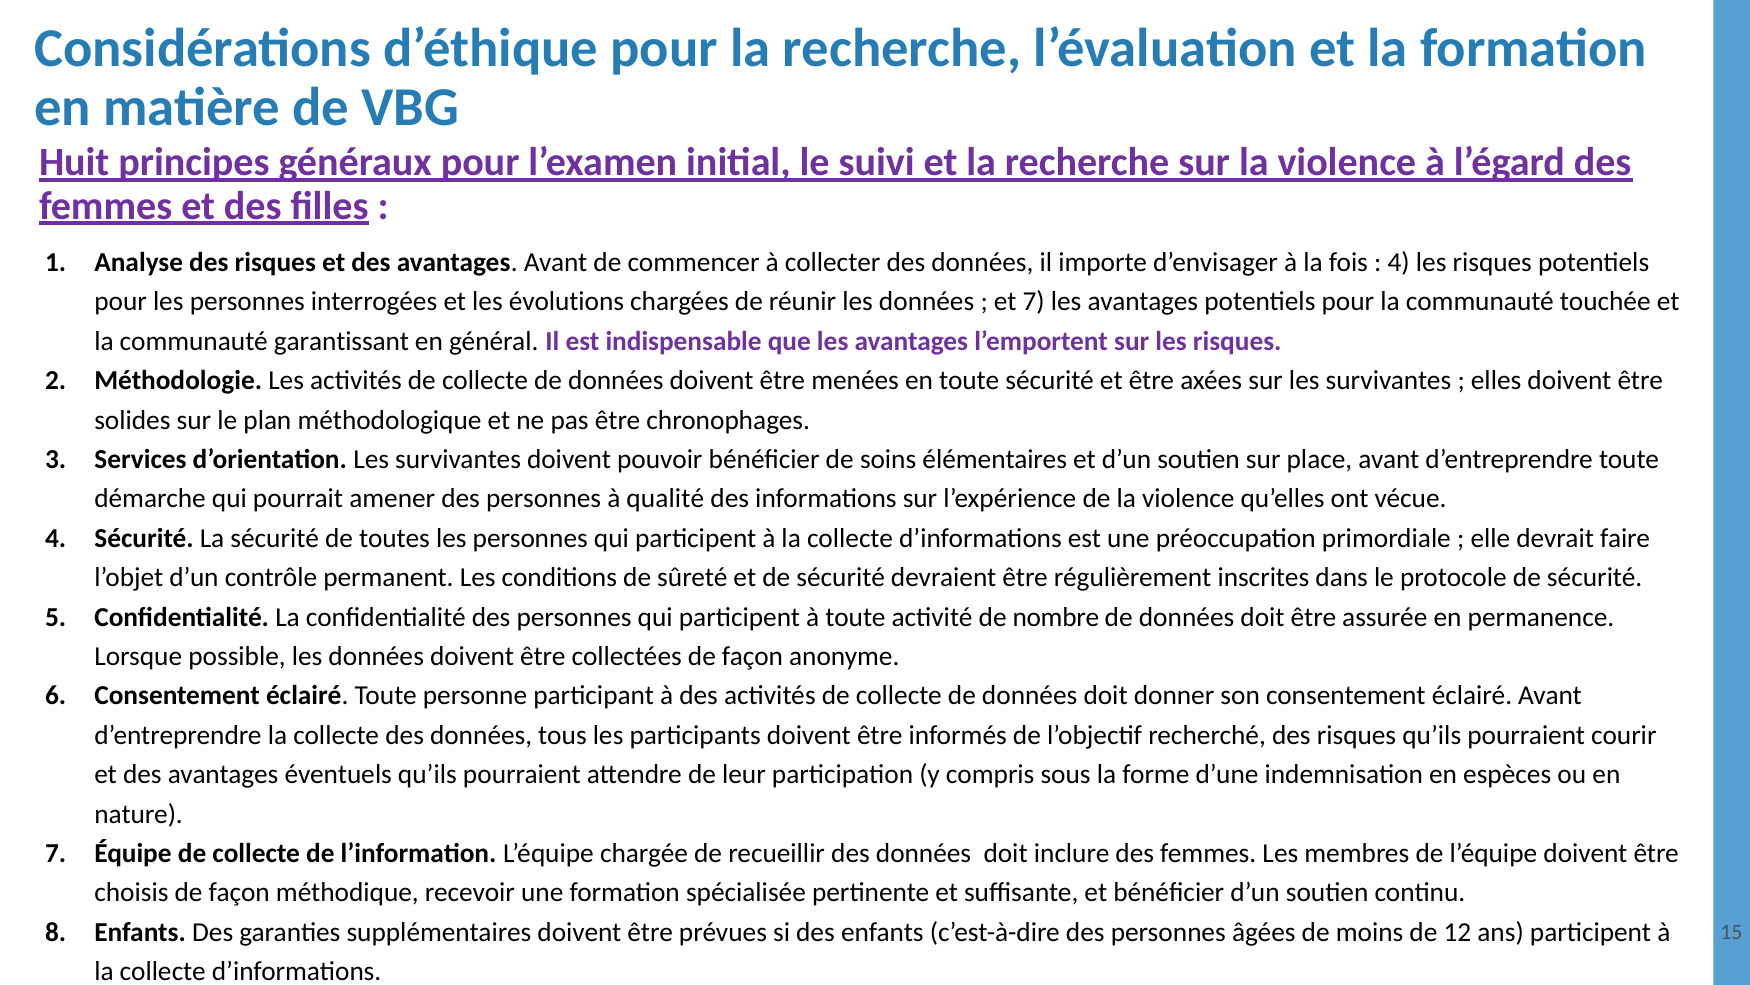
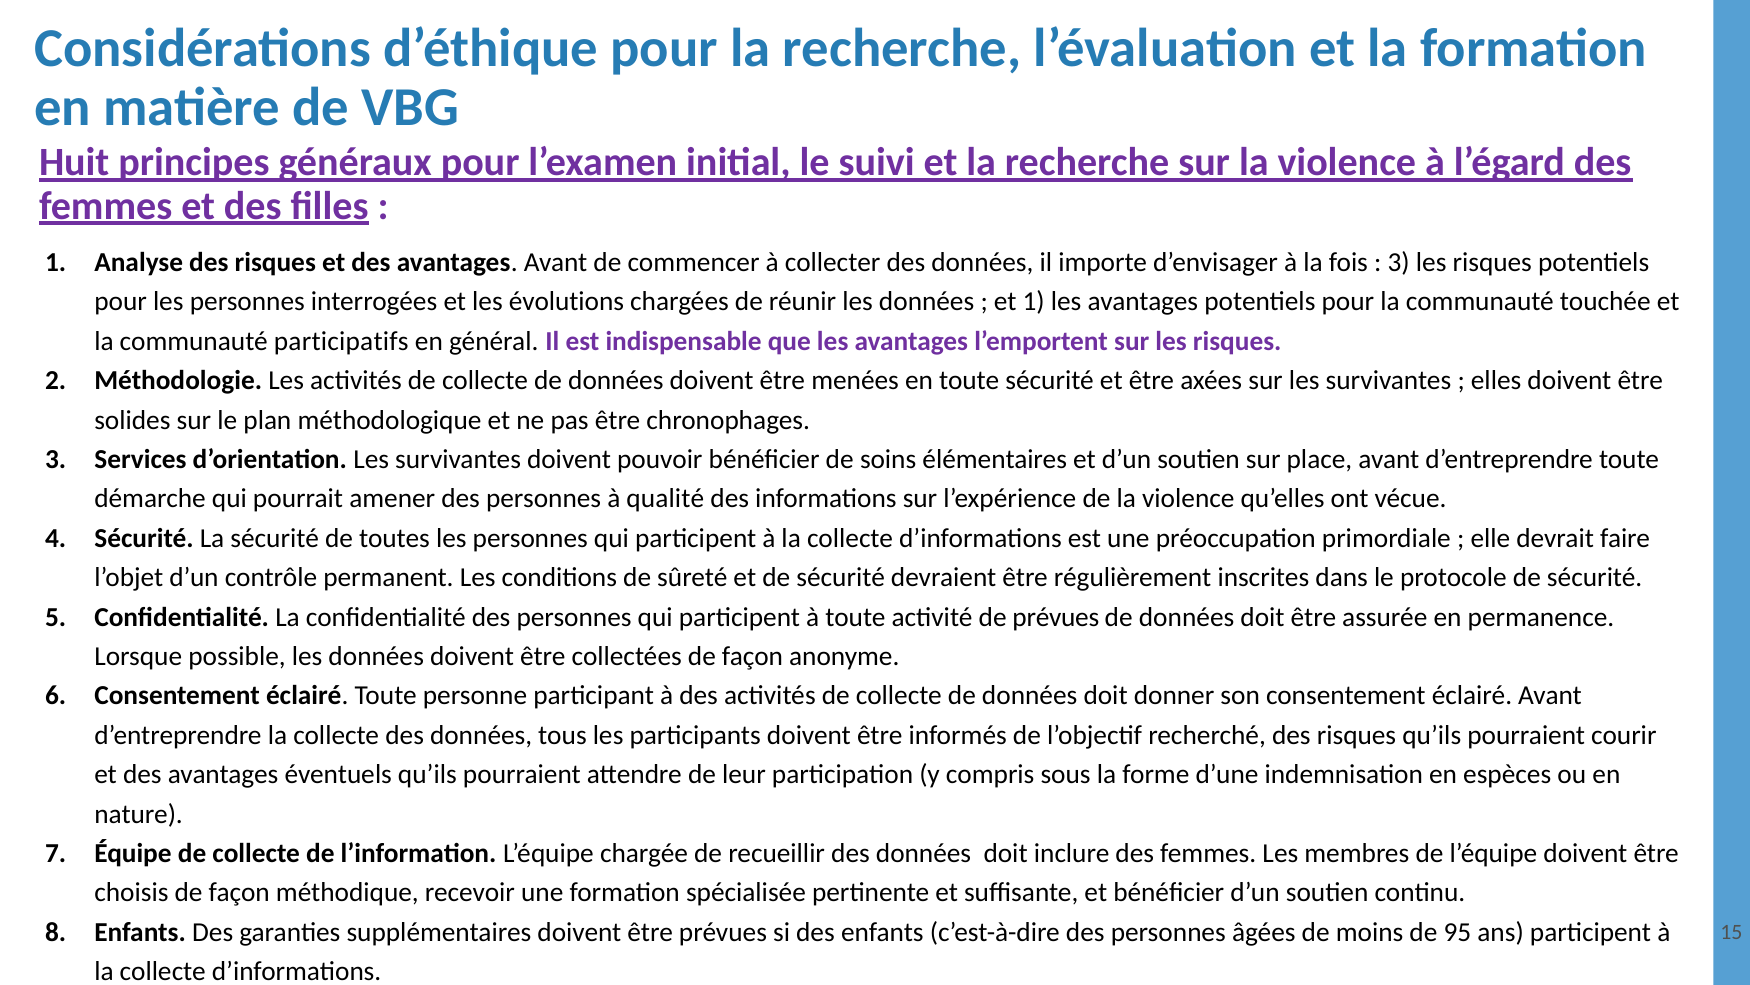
4 at (1399, 262): 4 -> 3
et 7: 7 -> 1
garantissant: garantissant -> participatifs
de nombre: nombre -> prévues
12: 12 -> 95
